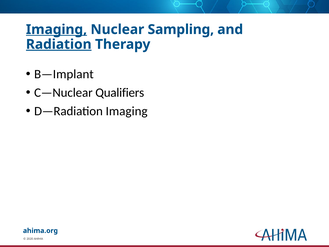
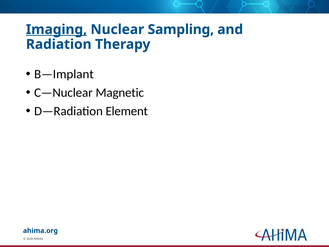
Radiation underline: present -> none
Qualifiers: Qualifiers -> Magnetic
D—Radiation Imaging: Imaging -> Element
